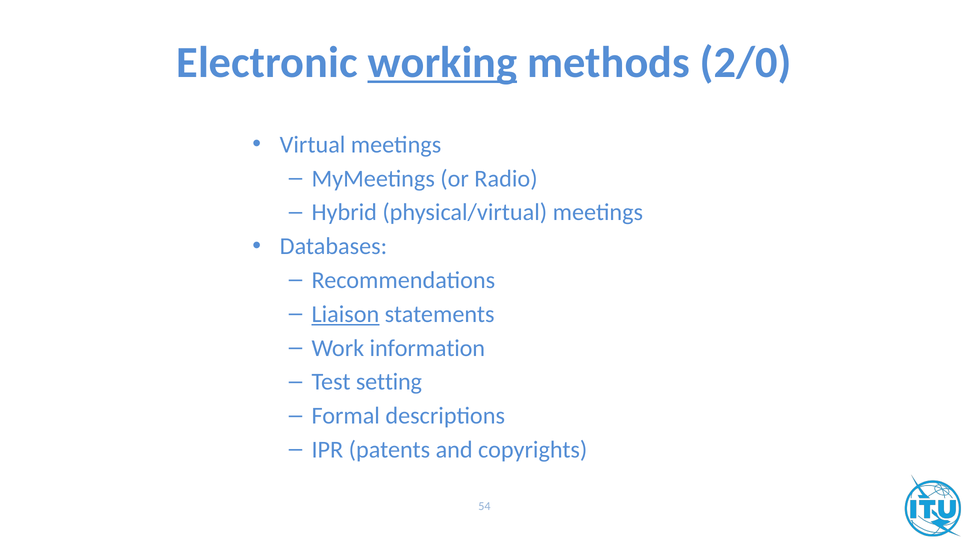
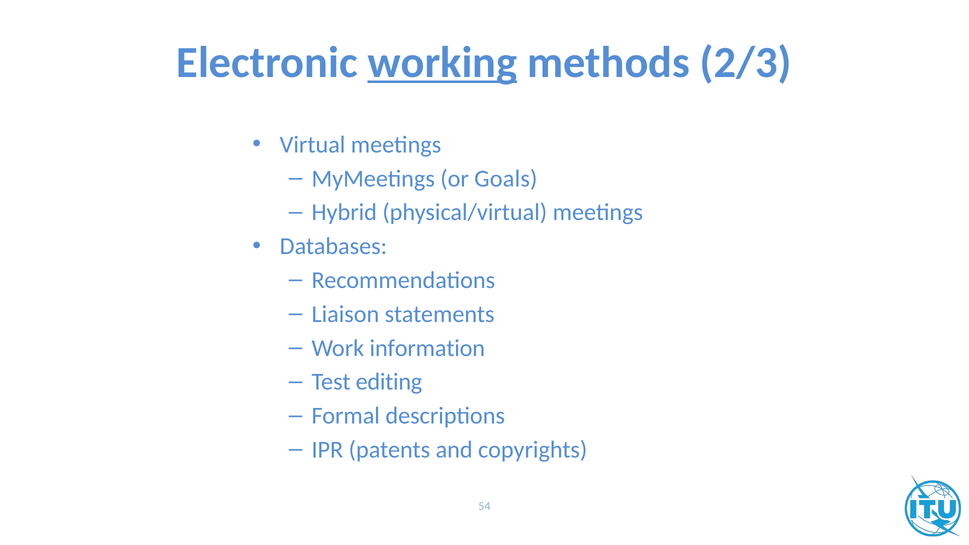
2/0: 2/0 -> 2/3
Radio: Radio -> Goals
Liaison underline: present -> none
setting: setting -> editing
